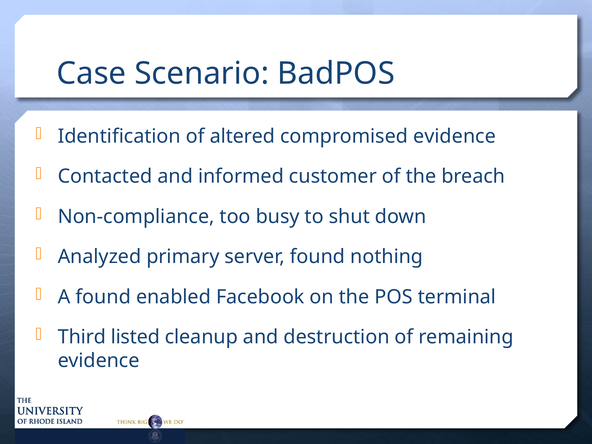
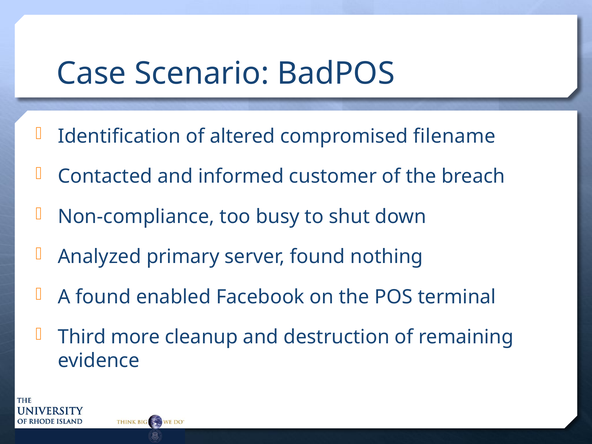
compromised evidence: evidence -> filename
listed: listed -> more
